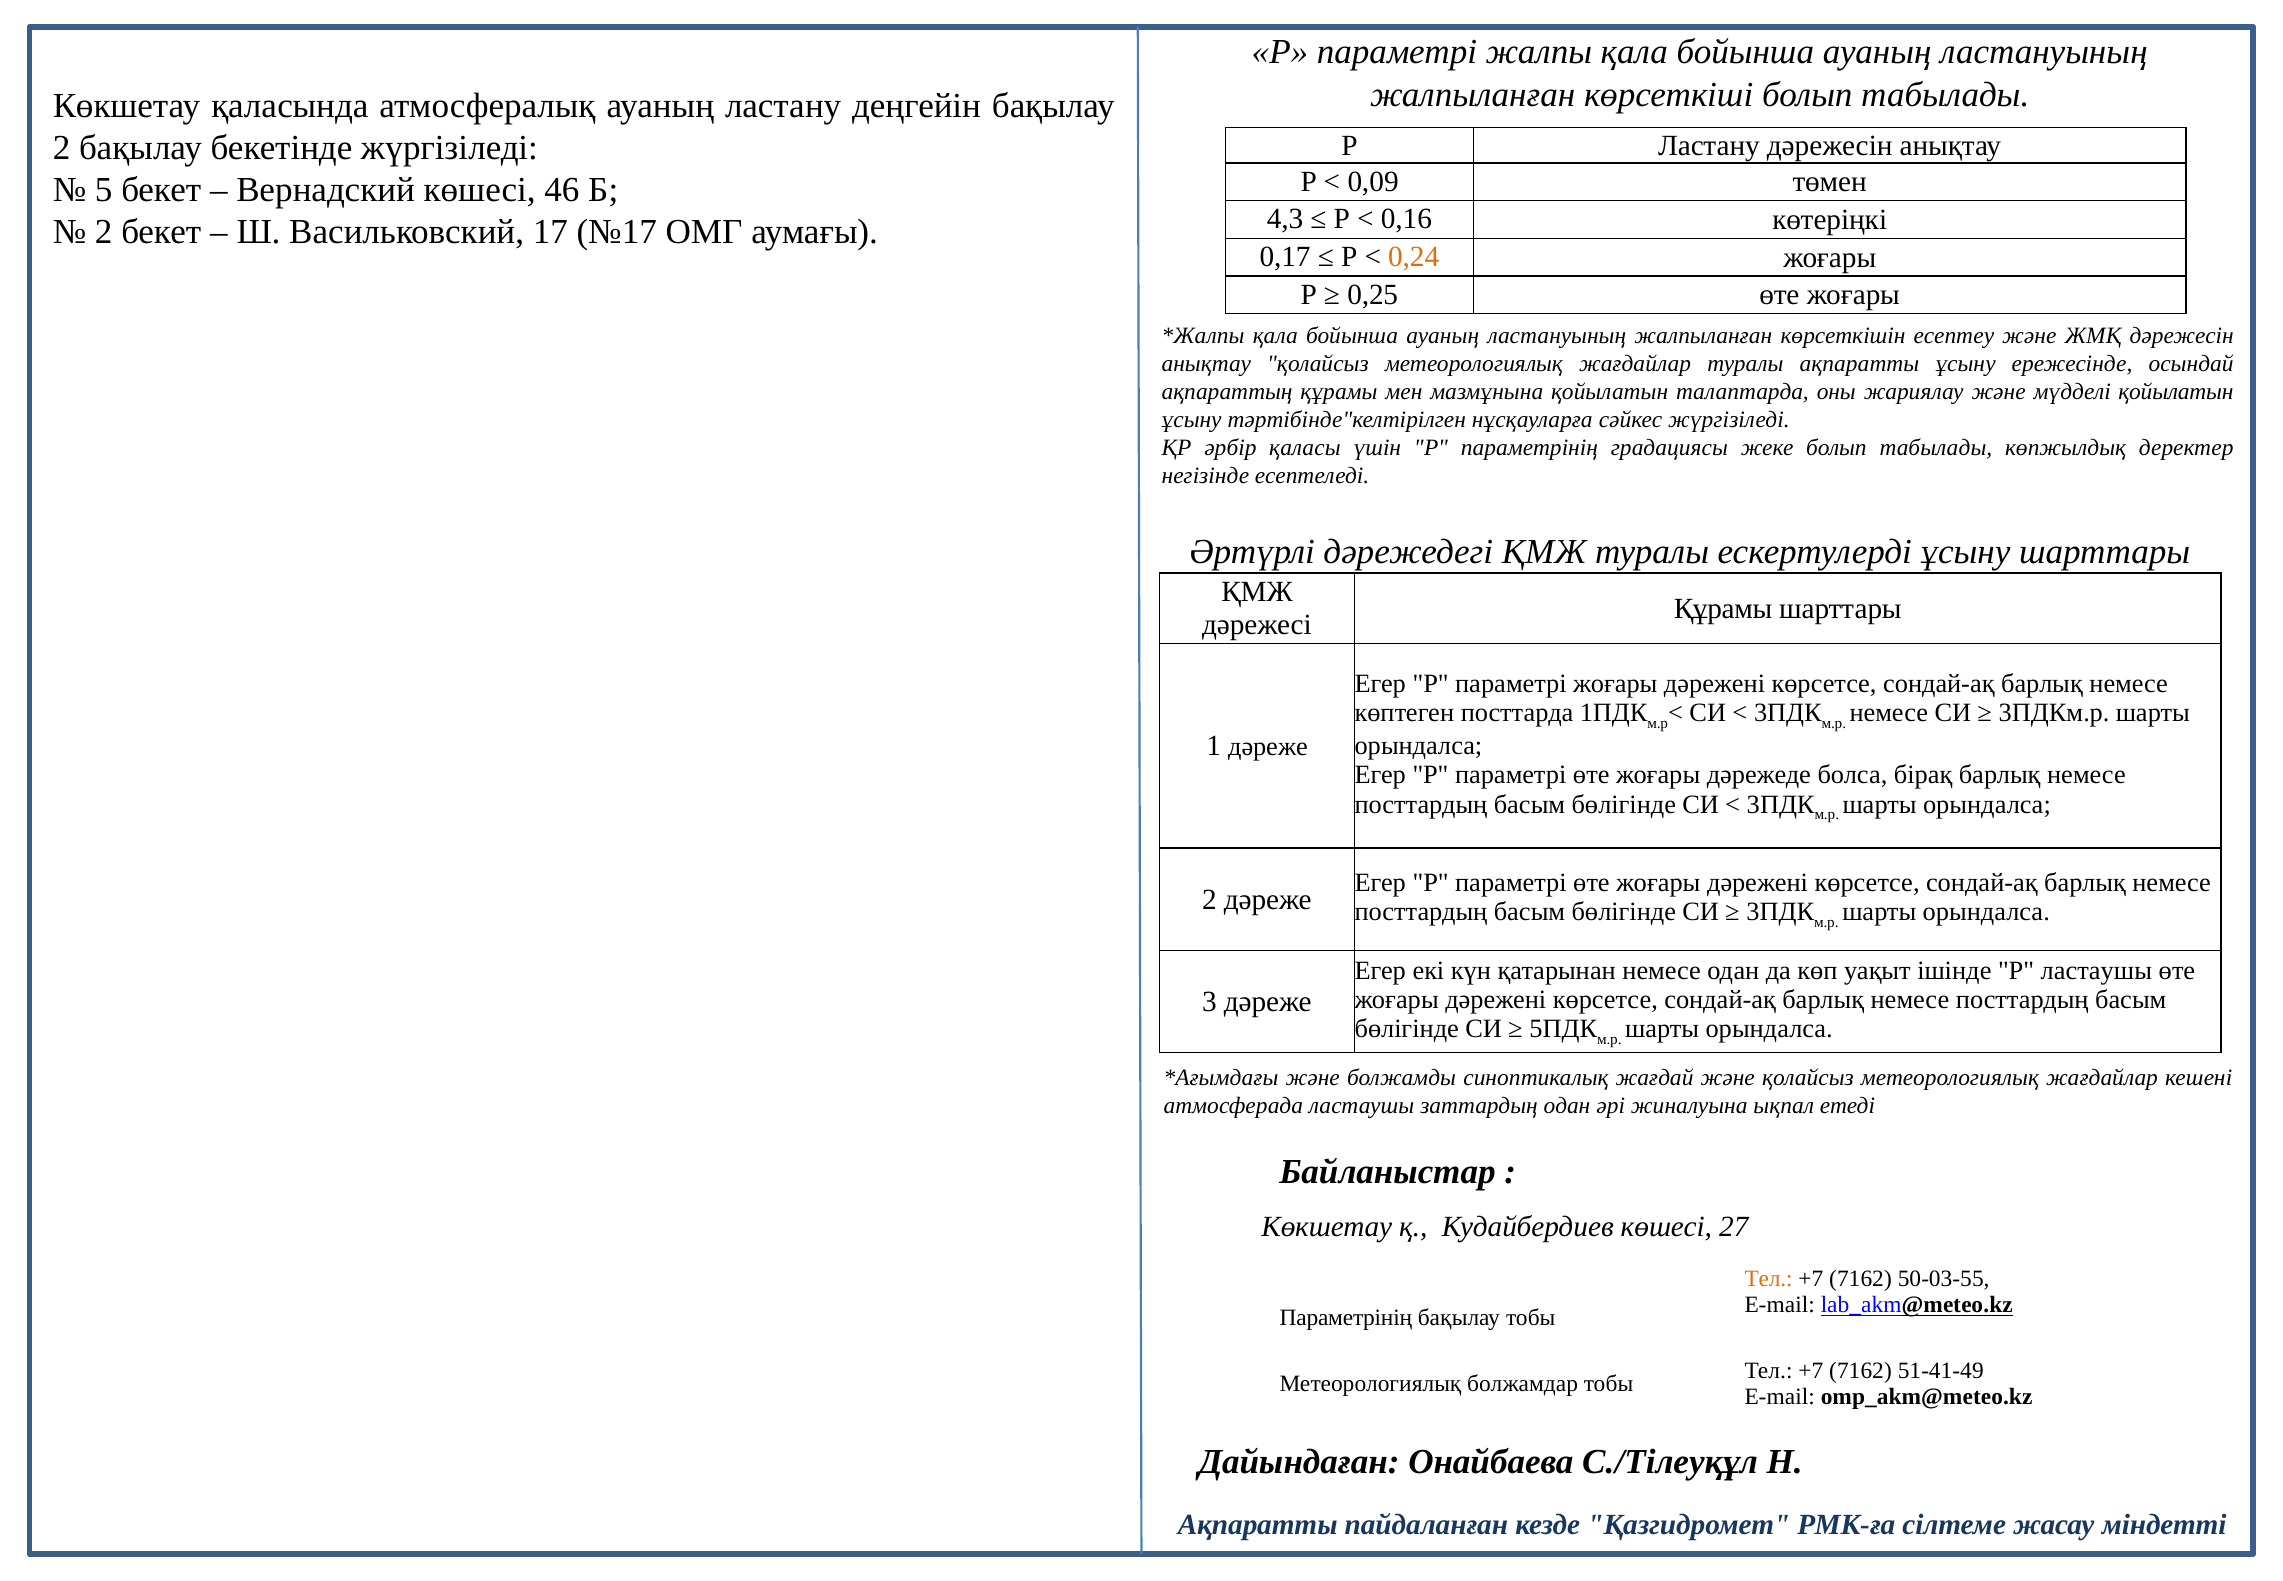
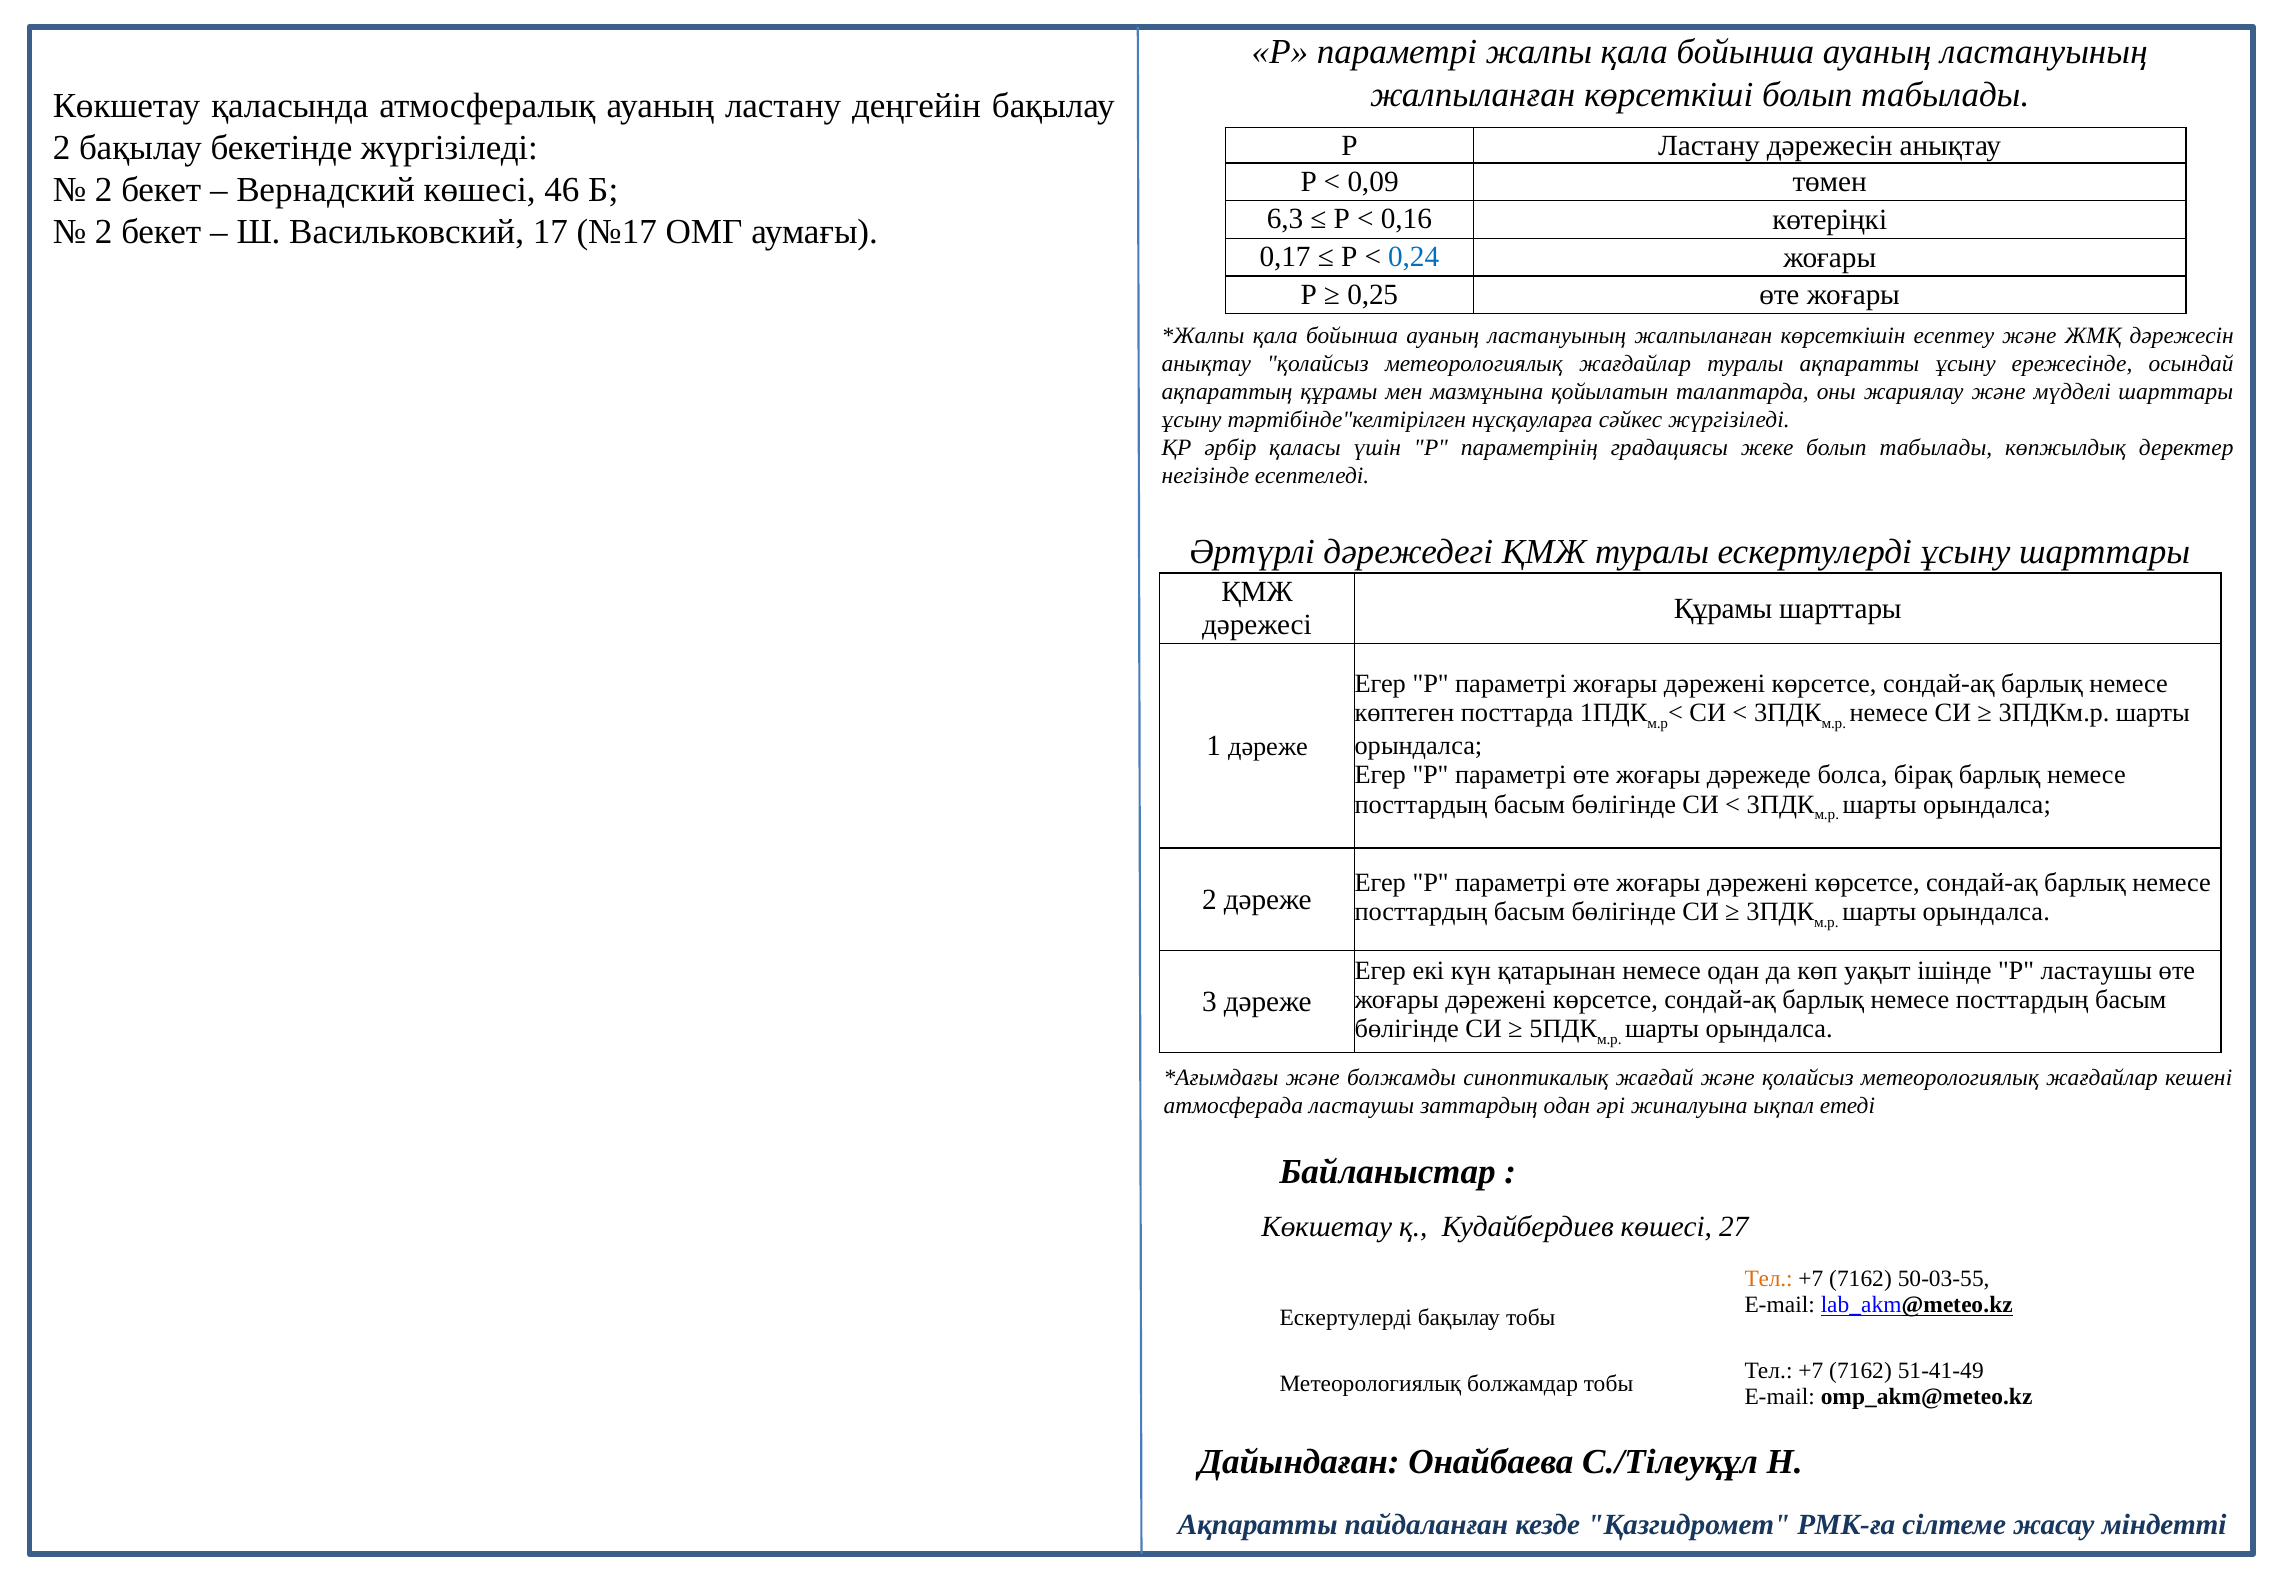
5 at (104, 190): 5 -> 2
4,3: 4,3 -> 6,3
0,24 colour: orange -> blue
мүдделі қойылатын: қойылатын -> шарттары
Параметрінің at (1346, 1318): Параметрінің -> Ескертулерді
